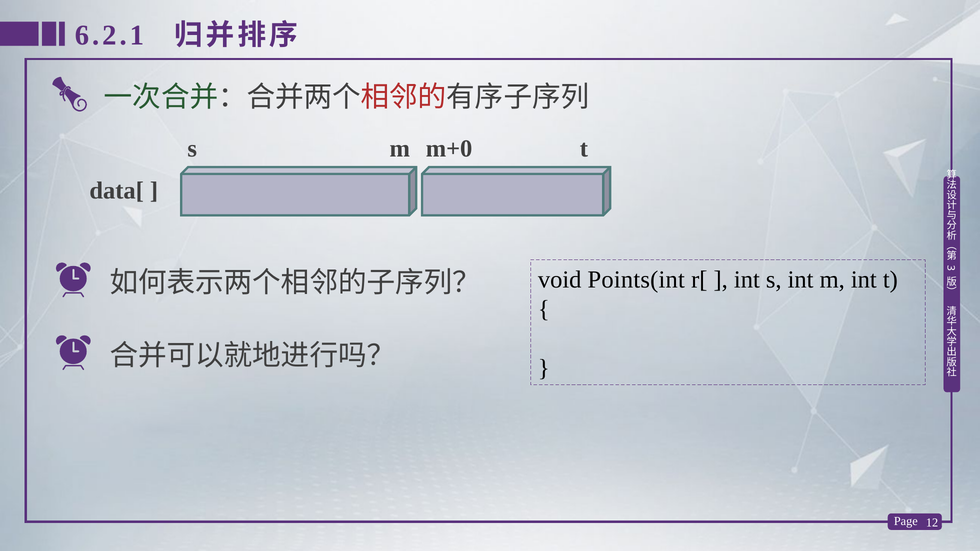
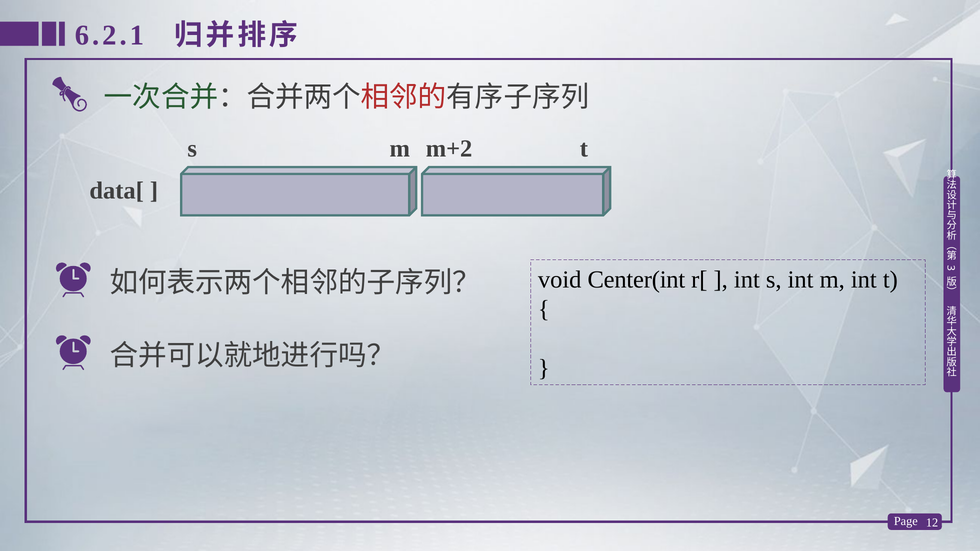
m+0: m+0 -> m+2
Points(int: Points(int -> Center(int
